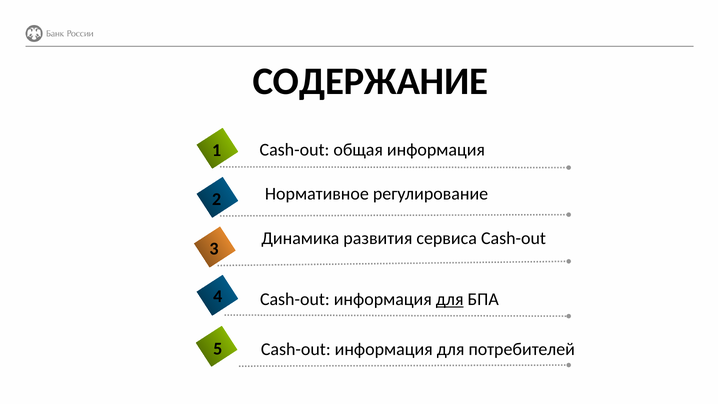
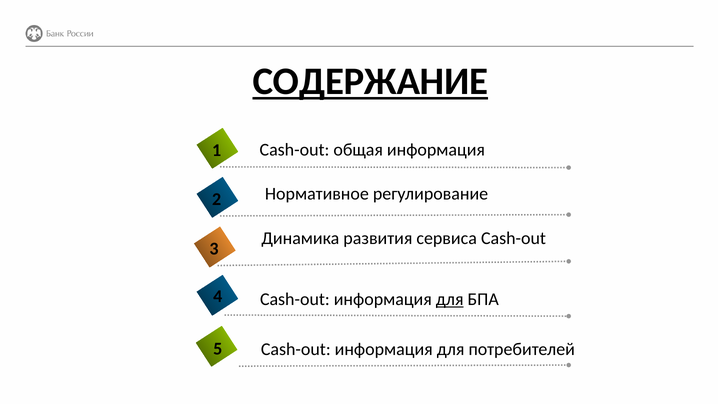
СОДЕРЖАНИЕ underline: none -> present
